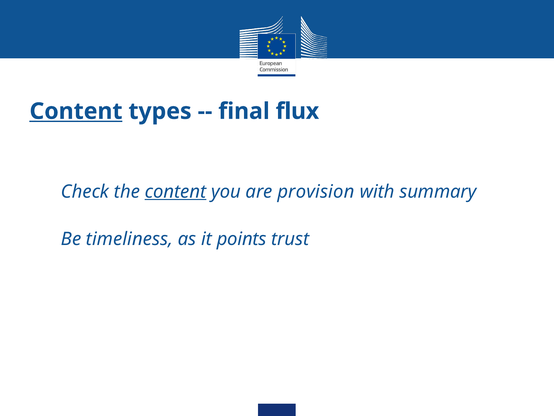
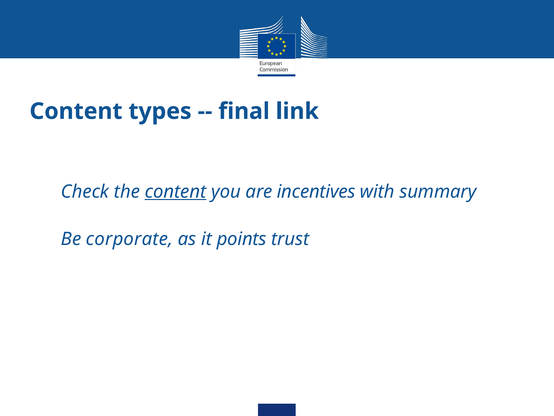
Content at (76, 111) underline: present -> none
flux: flux -> link
provision: provision -> incentives
timeliness: timeliness -> corporate
